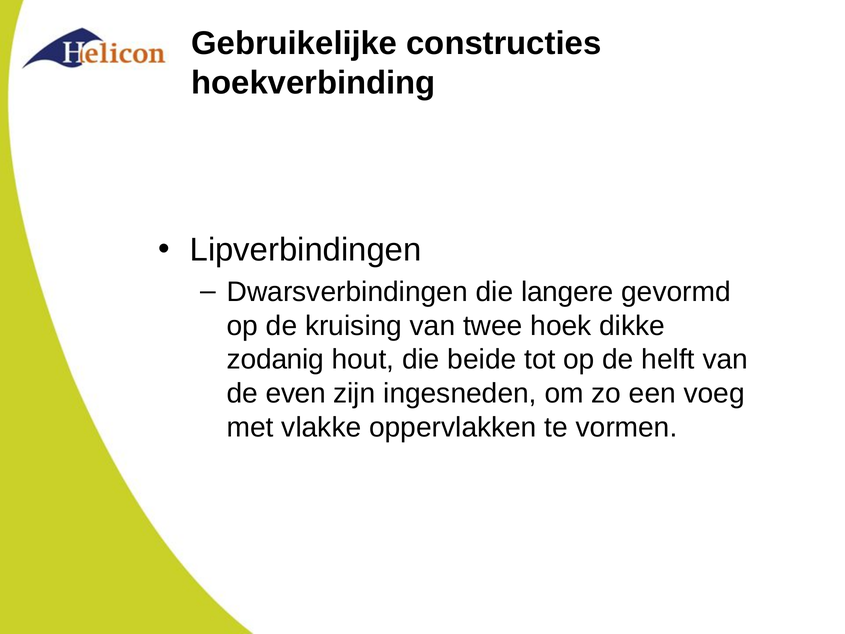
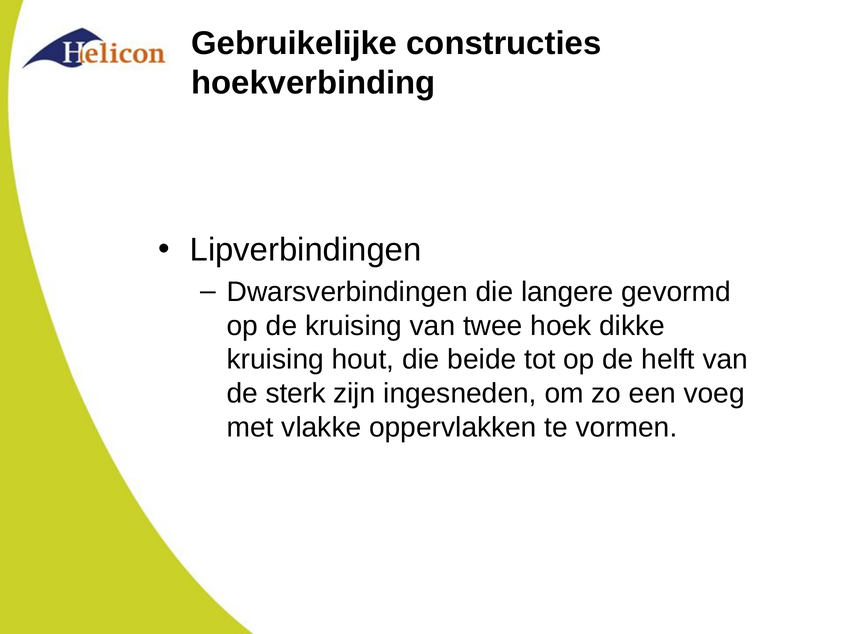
zodanig at (275, 360): zodanig -> kruising
even: even -> sterk
